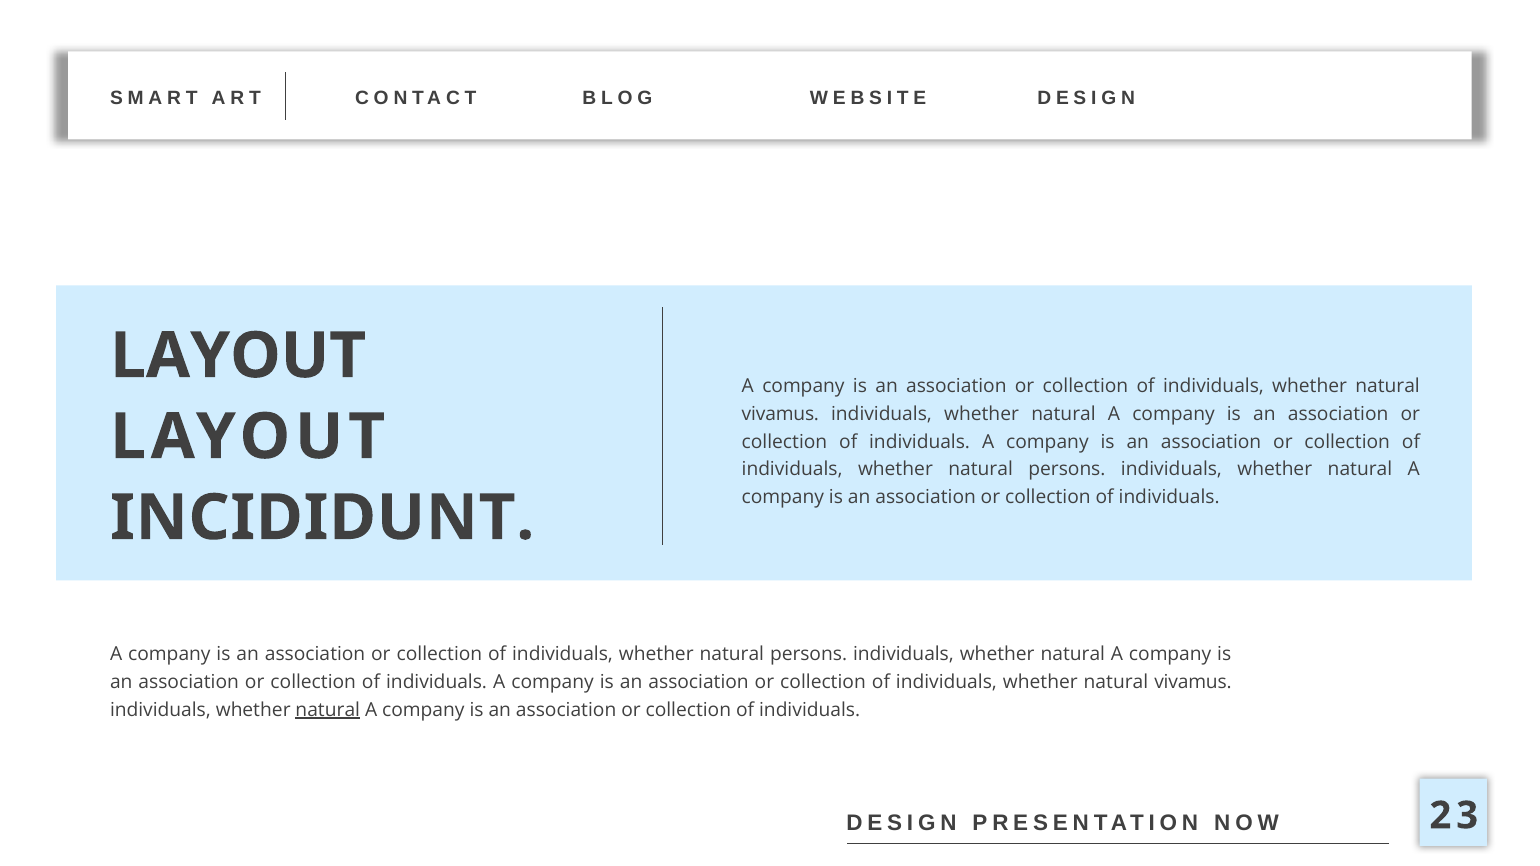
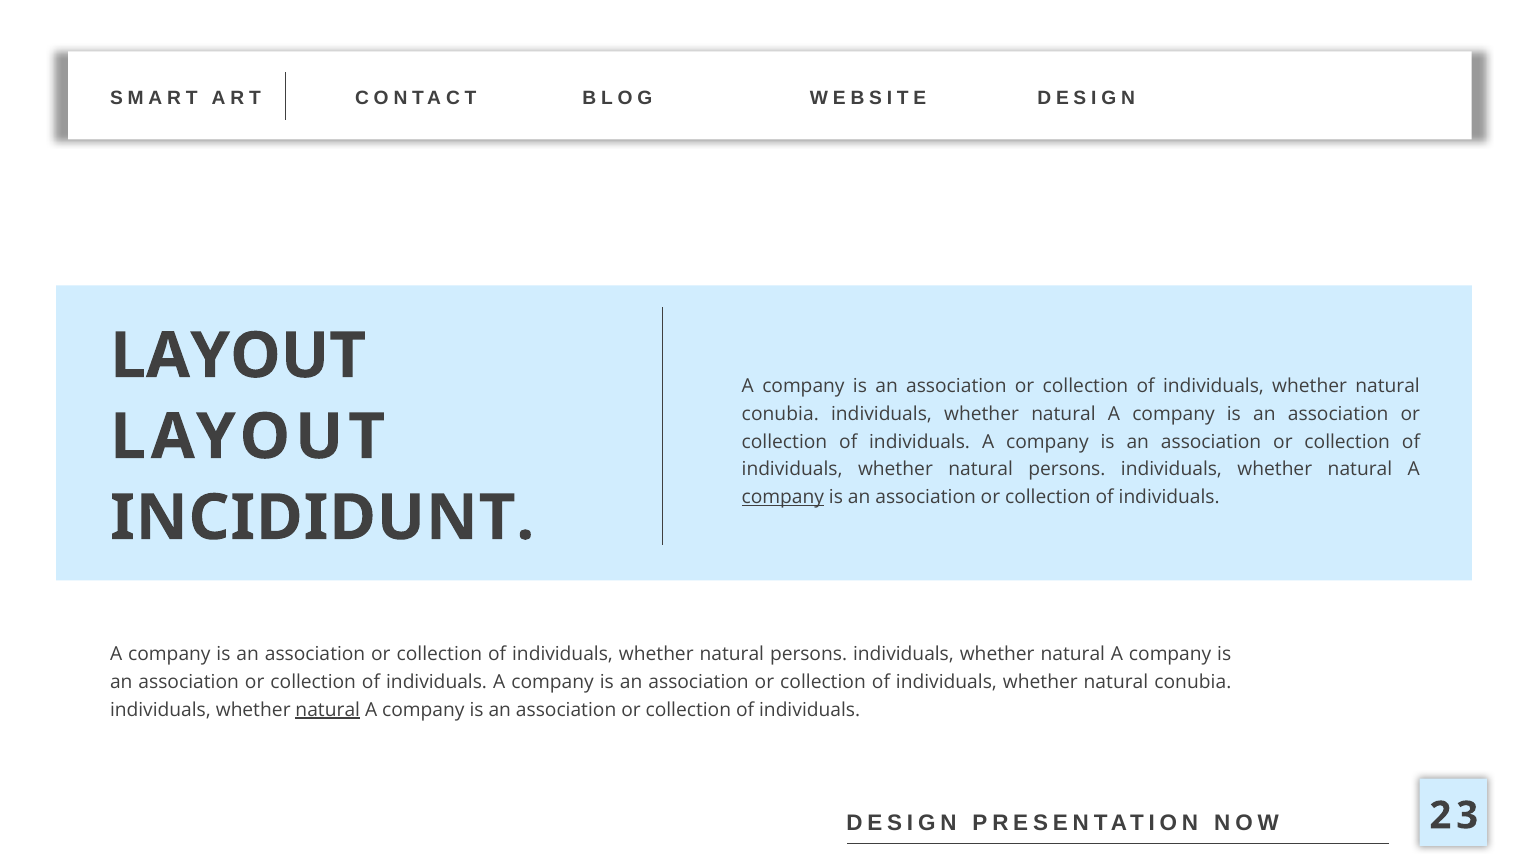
vivamus at (780, 414): vivamus -> conubia
company at (783, 497) underline: none -> present
vivamus at (1193, 682): vivamus -> conubia
